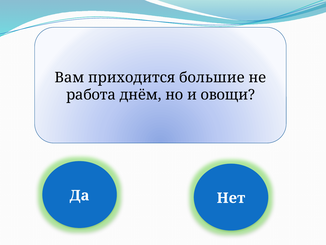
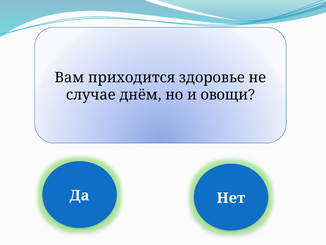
большие: большие -> здоровье
работа: работа -> случае
